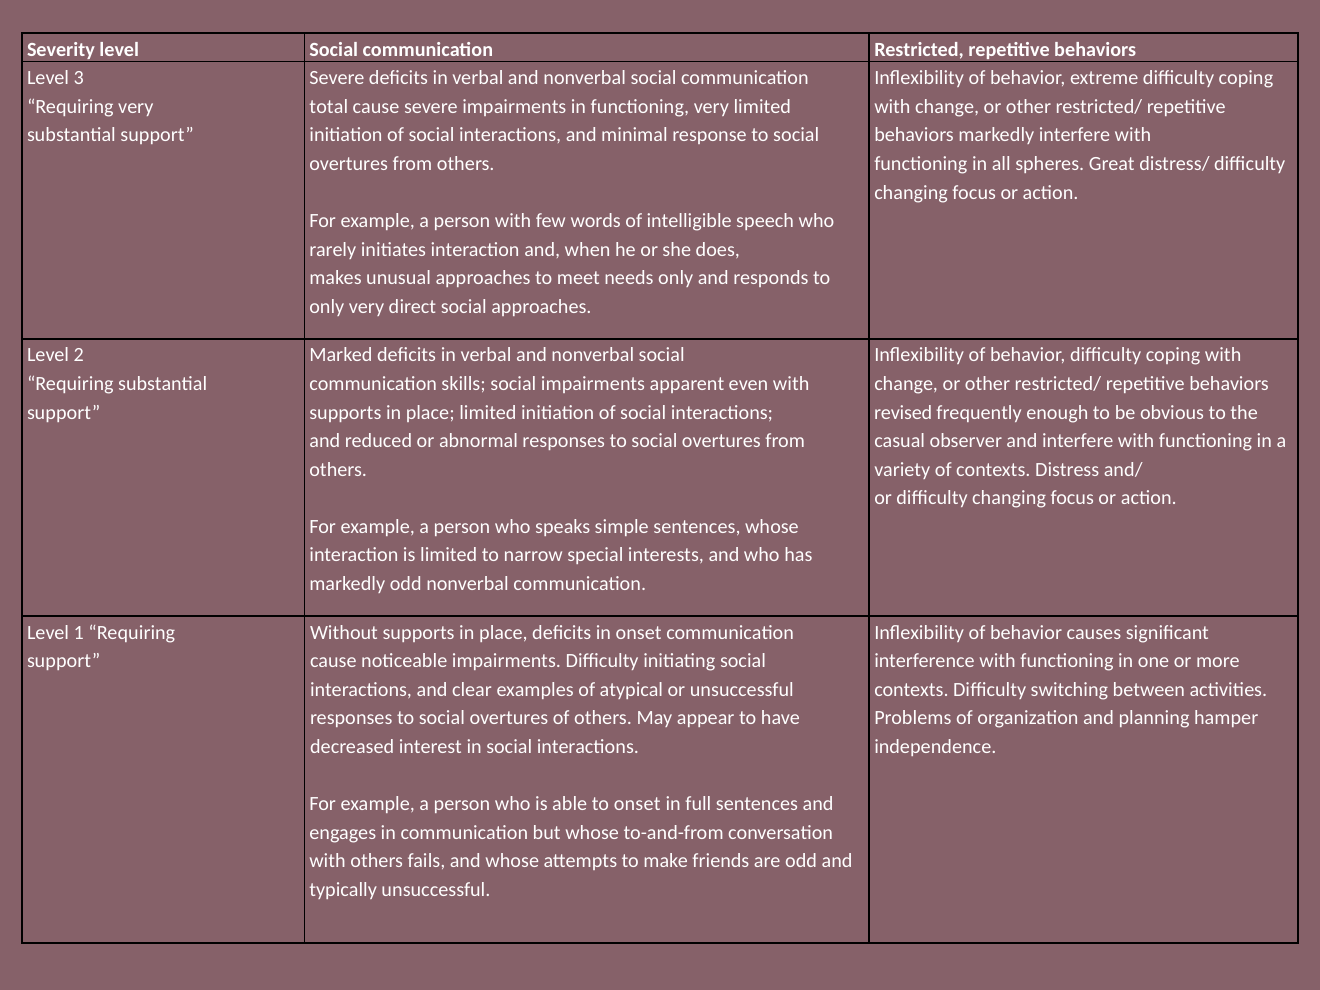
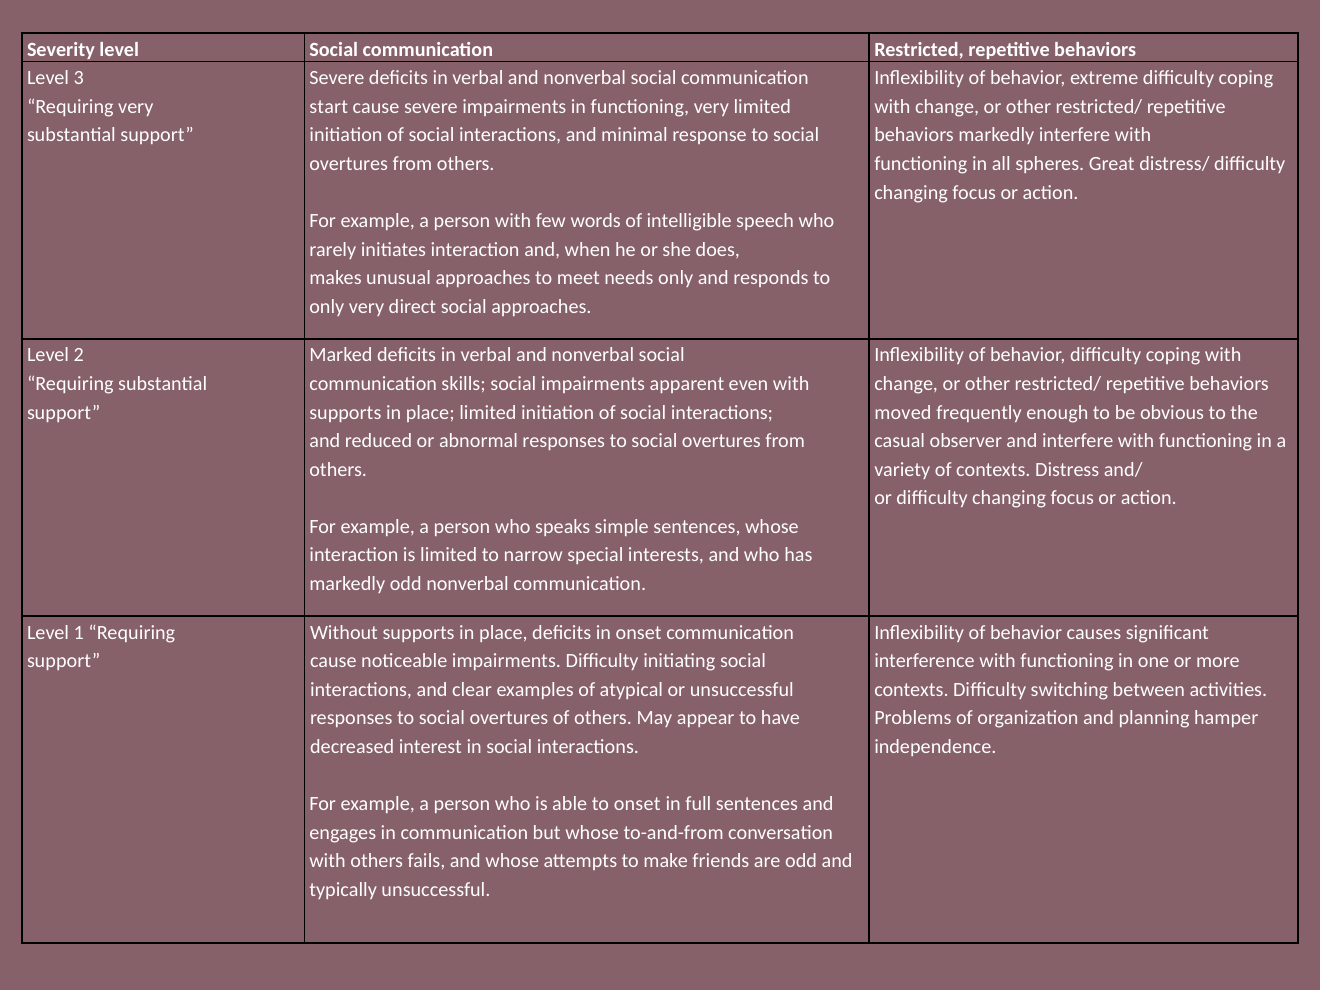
total: total -> start
revised: revised -> moved
